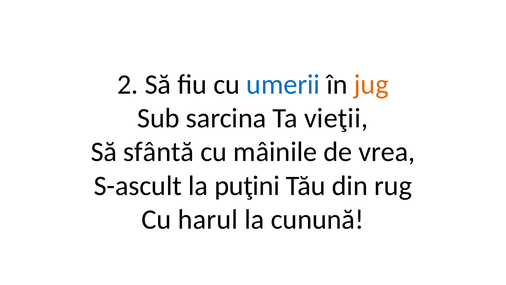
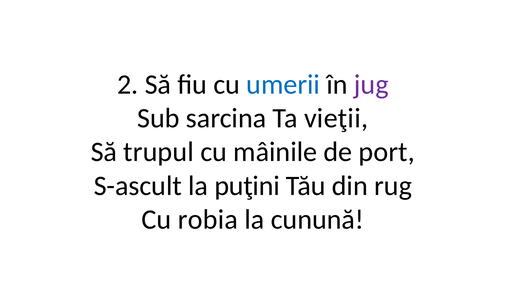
jug colour: orange -> purple
sfântă: sfântă -> trupul
vrea: vrea -> port
harul: harul -> robia
